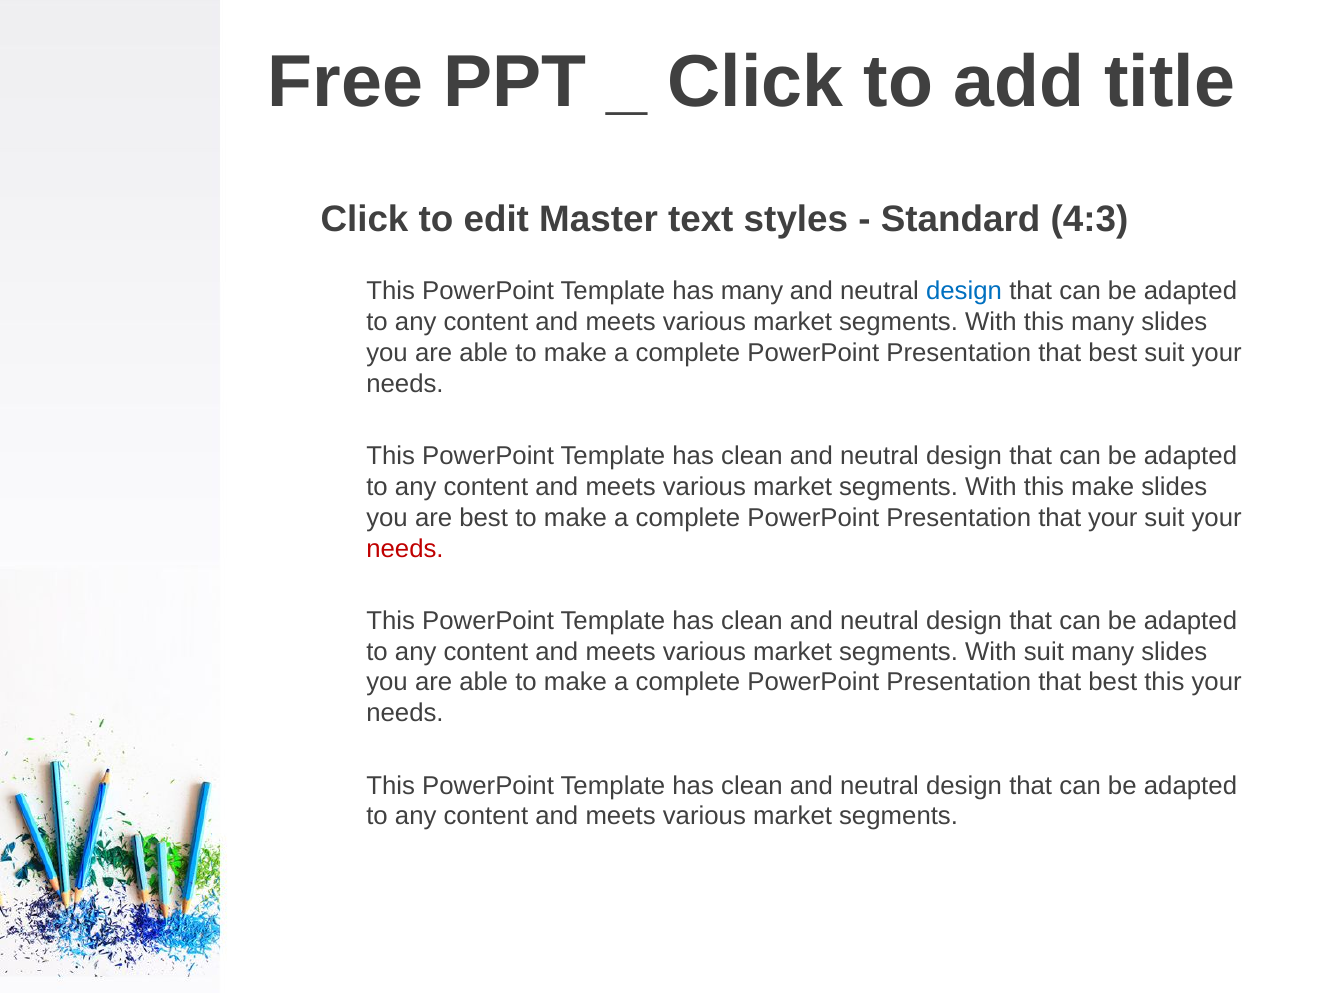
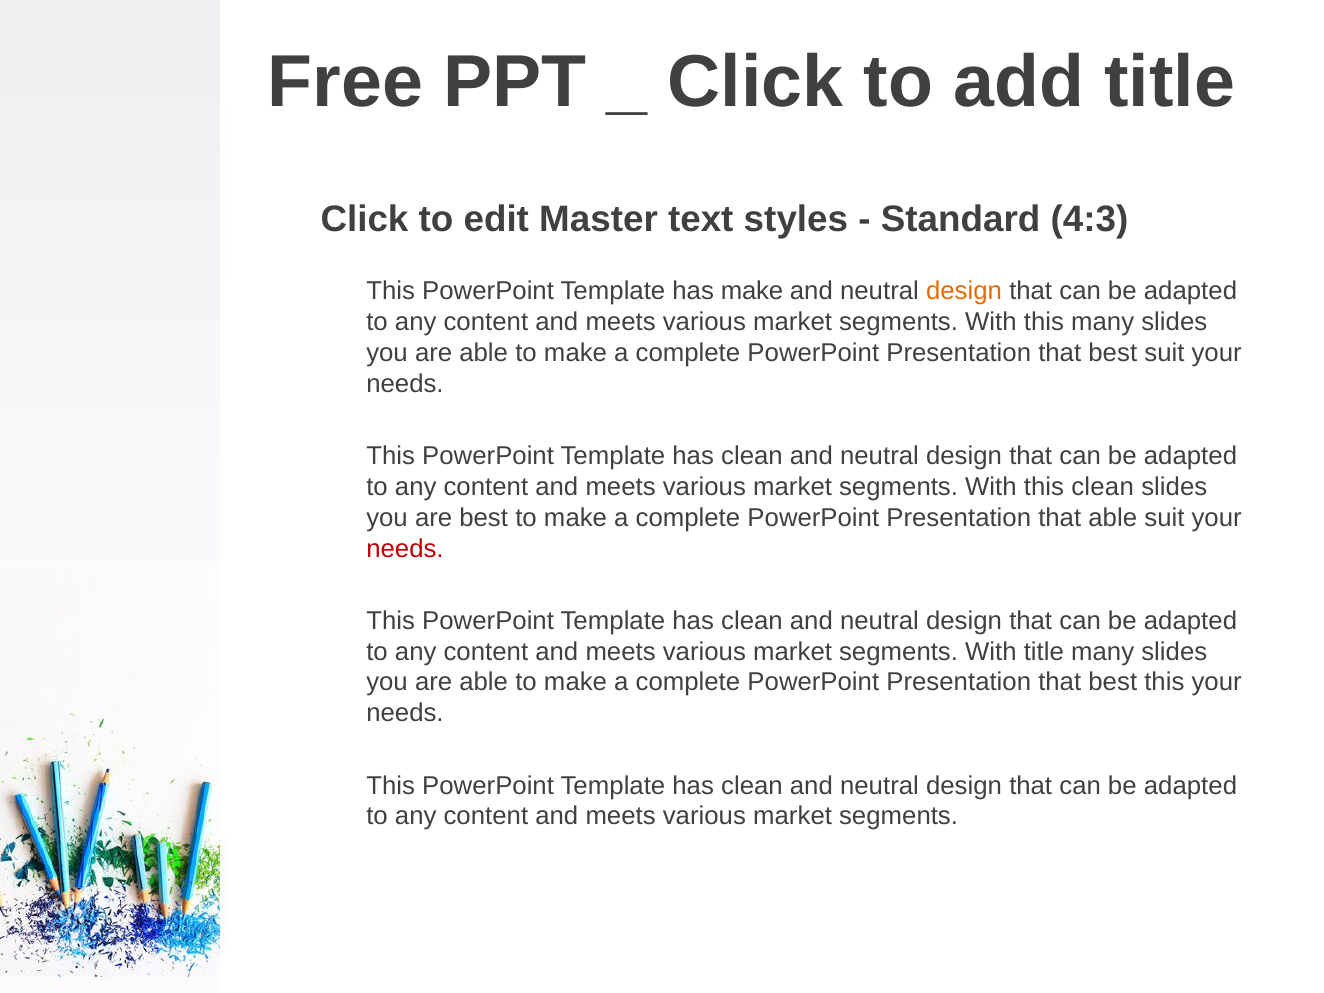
has many: many -> make
design at (964, 291) colour: blue -> orange
this make: make -> clean
that your: your -> able
With suit: suit -> title
